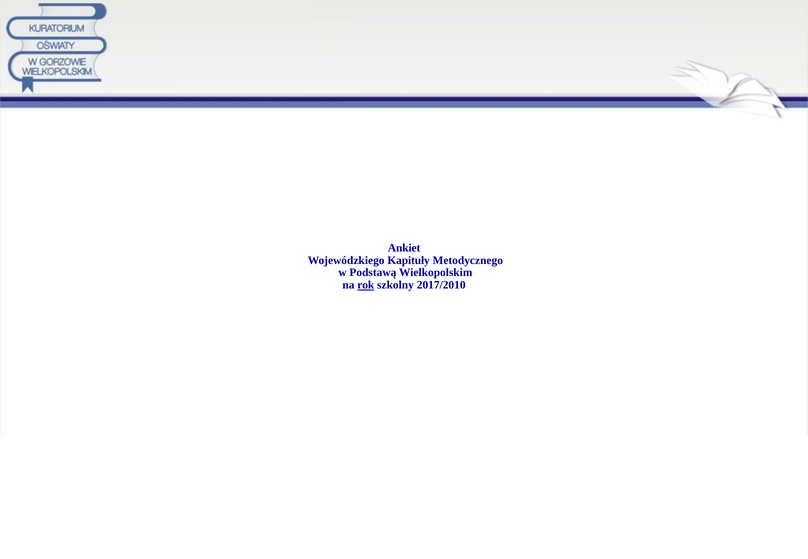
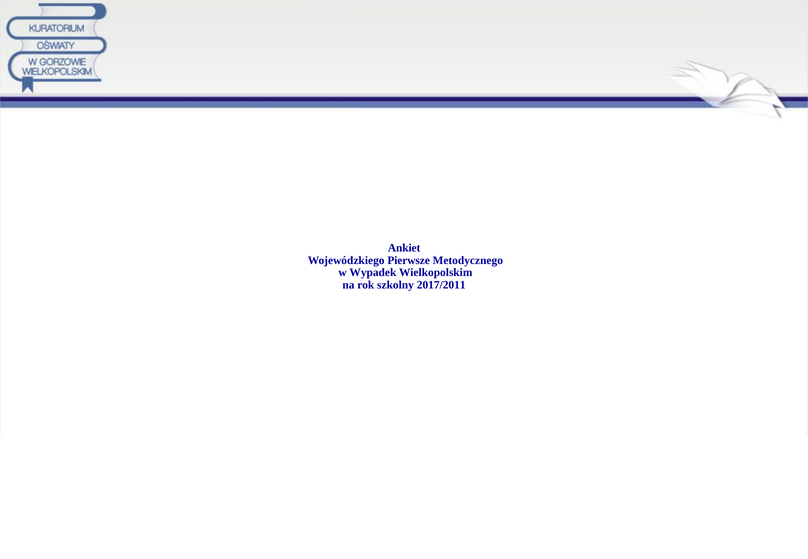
Kapituły: Kapituły -> Pierwsze
Podstawą: Podstawą -> Wypadek
rok underline: present -> none
2017/2010: 2017/2010 -> 2017/2011
